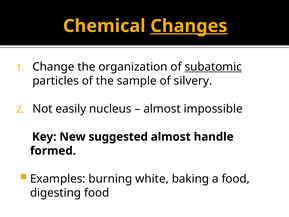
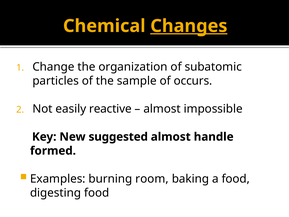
subatomic underline: present -> none
silvery: silvery -> occurs
nucleus: nucleus -> reactive
white: white -> room
